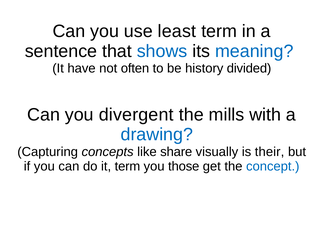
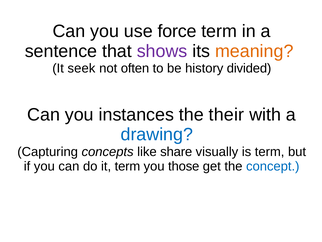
least: least -> force
shows colour: blue -> purple
meaning colour: blue -> orange
have: have -> seek
divergent: divergent -> instances
mills: mills -> their
is their: their -> term
